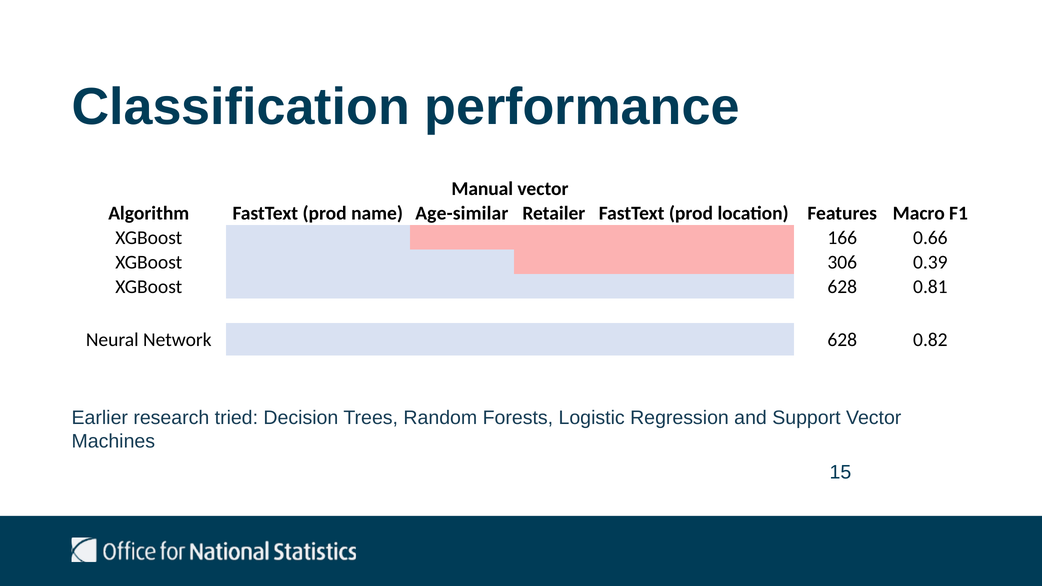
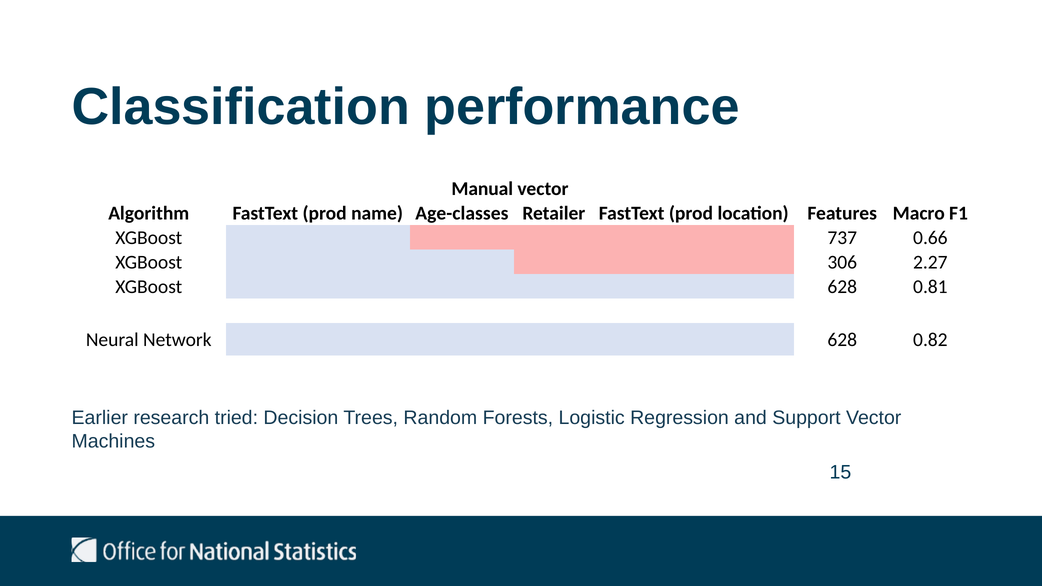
Age-similar: Age-similar -> Age-classes
166: 166 -> 737
0.39: 0.39 -> 2.27
